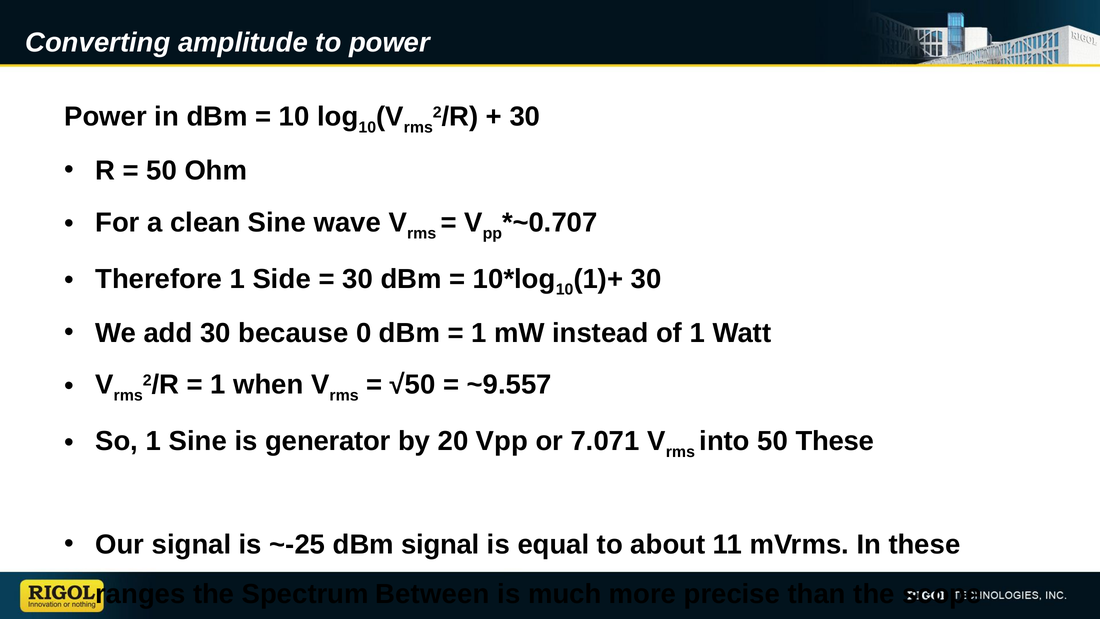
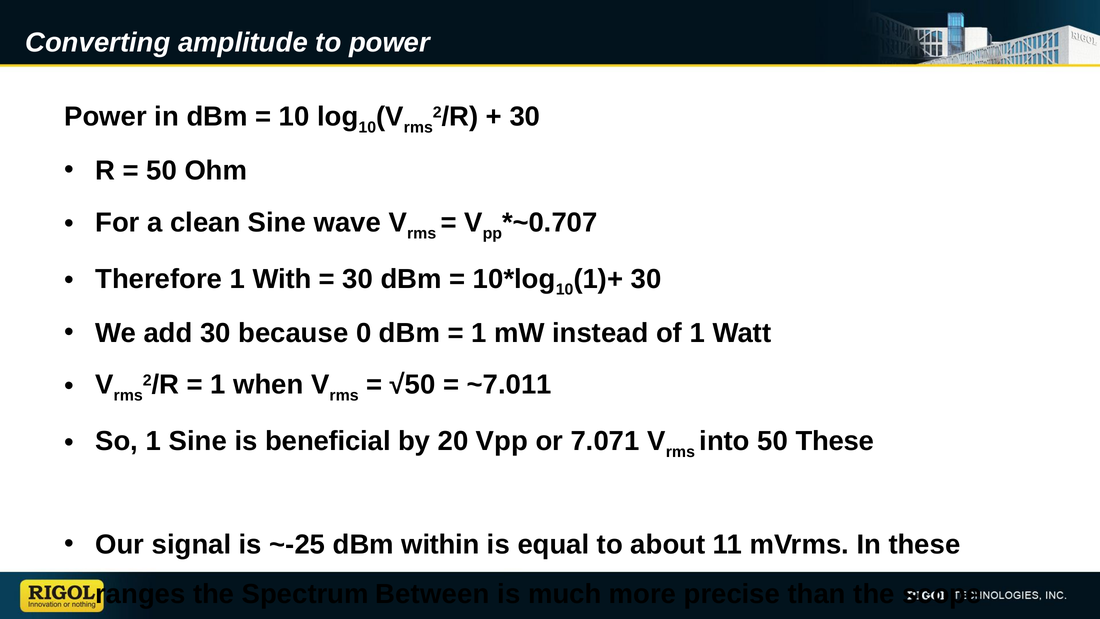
Side: Side -> With
~9.557: ~9.557 -> ~7.011
generator: generator -> beneficial
dBm signal: signal -> within
